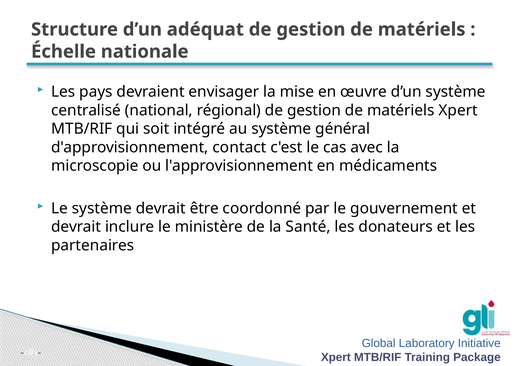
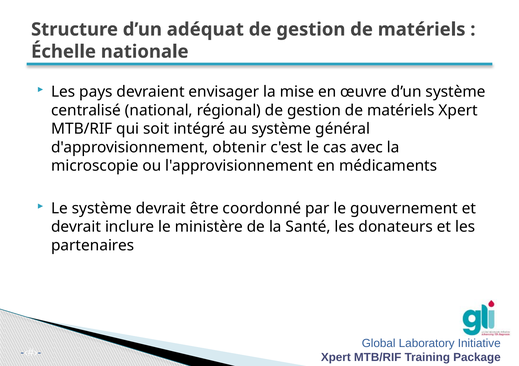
contact: contact -> obtenir
